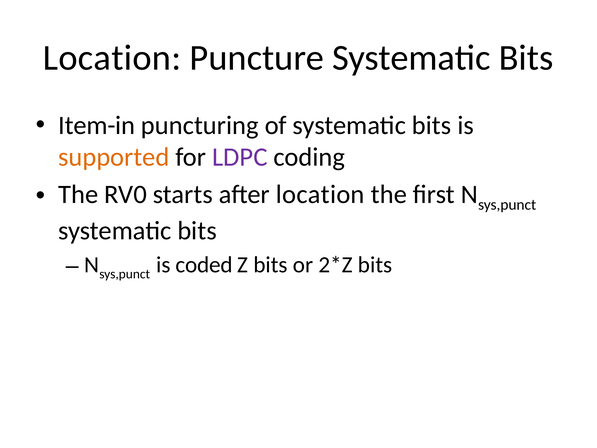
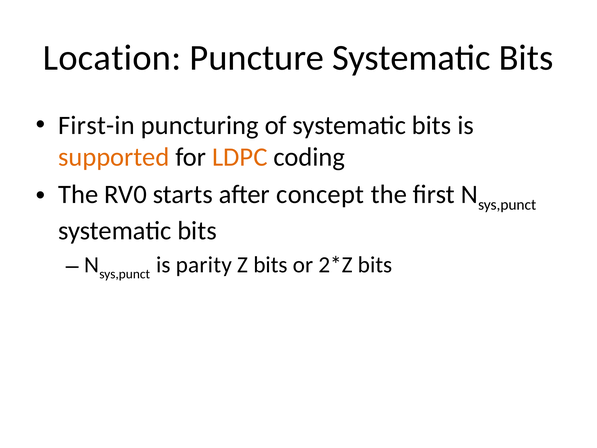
Item-in: Item-in -> First-in
LDPC colour: purple -> orange
after location: location -> concept
coded: coded -> parity
